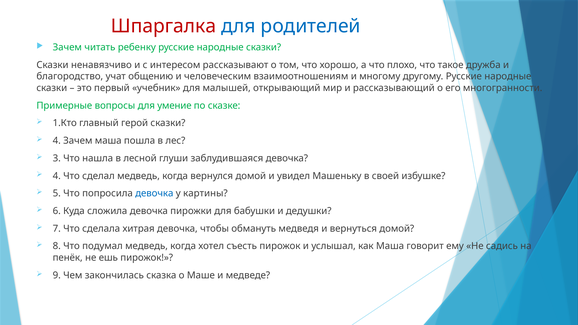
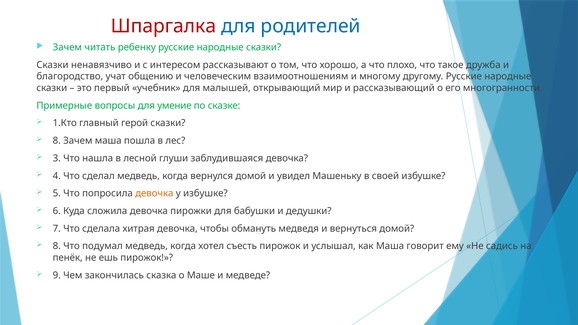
4 at (57, 141): 4 -> 8
девочка at (154, 193) colour: blue -> orange
у картины: картины -> избушке
